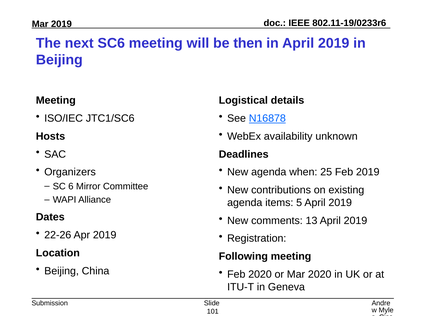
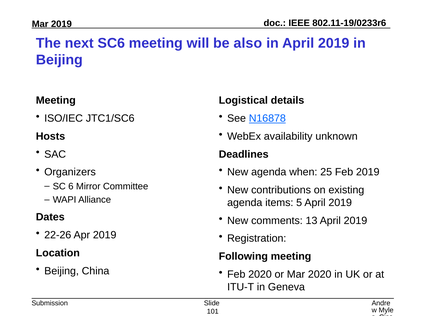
then: then -> also
